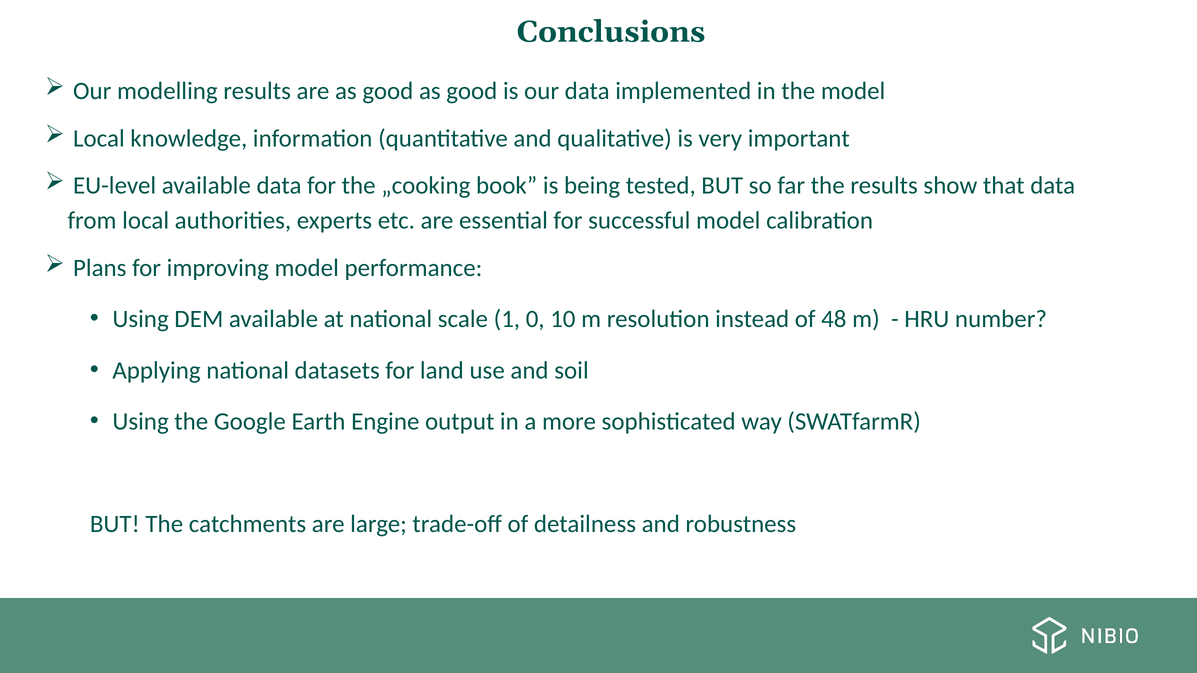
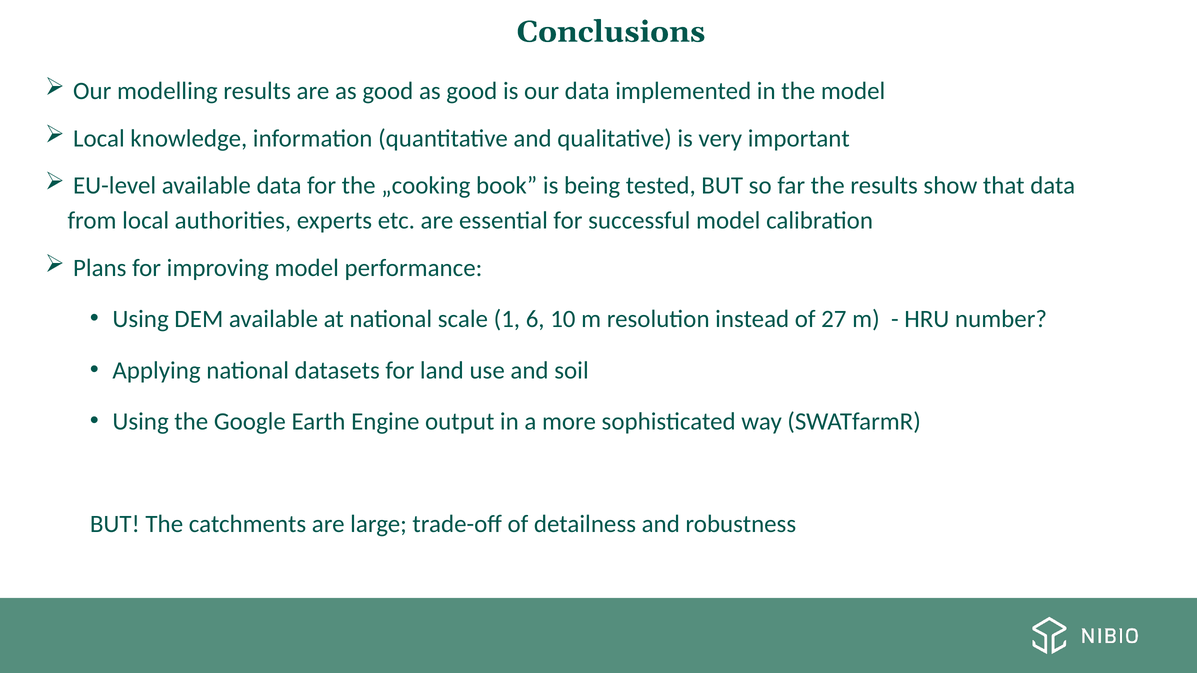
0: 0 -> 6
48: 48 -> 27
